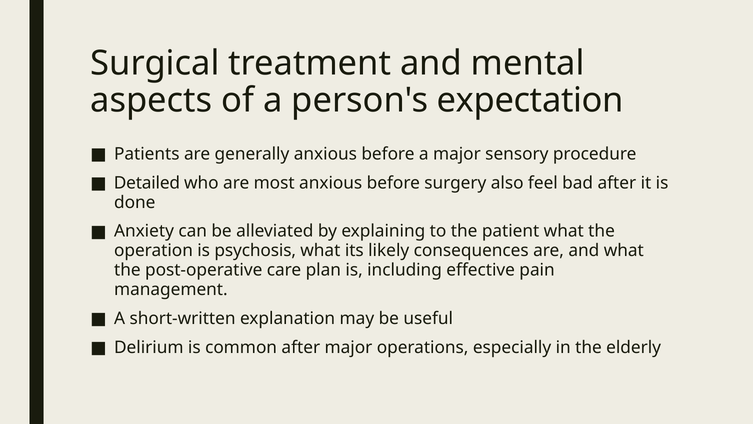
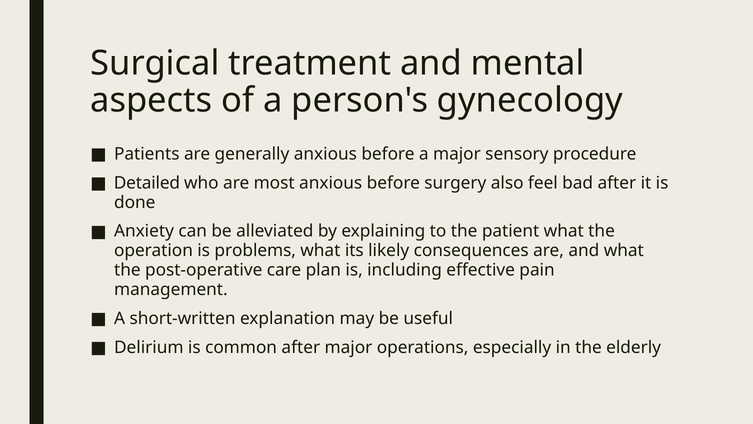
expectation: expectation -> gynecology
psychosis: psychosis -> problems
